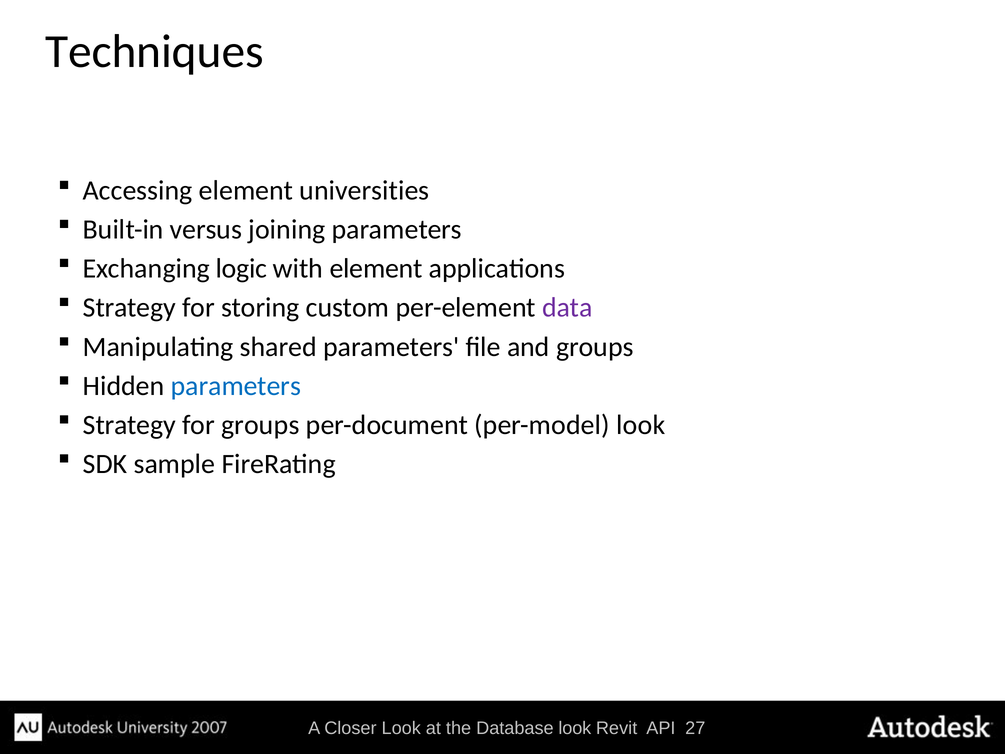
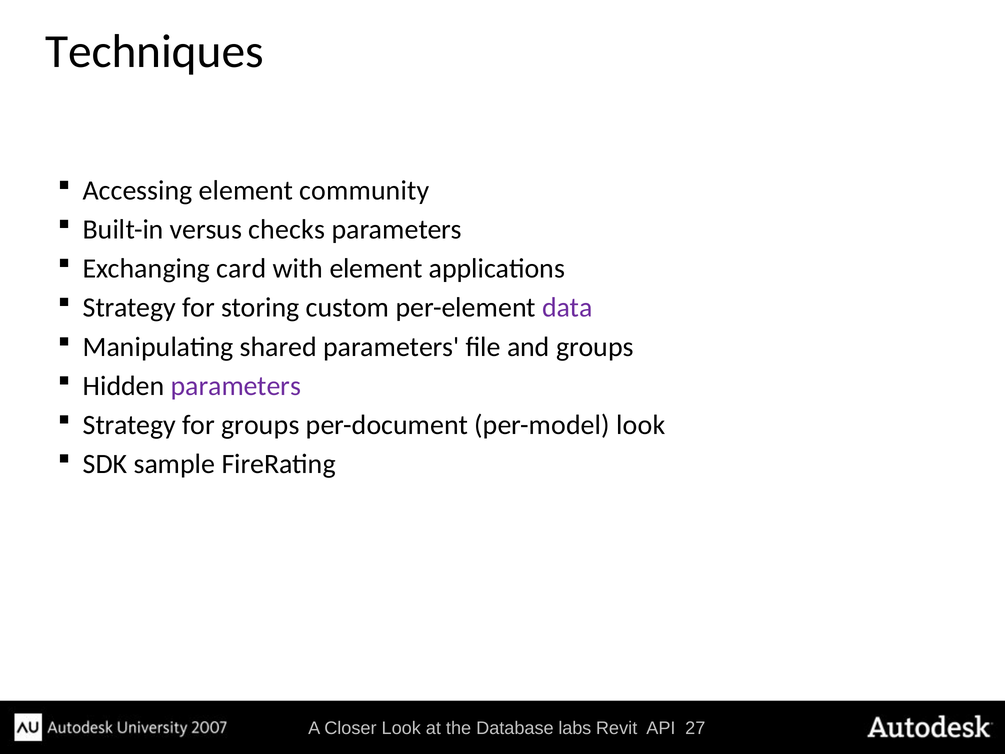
universities: universities -> community
joining: joining -> checks
logic: logic -> card
parameters at (236, 386) colour: blue -> purple
look at (575, 728): look -> labs
